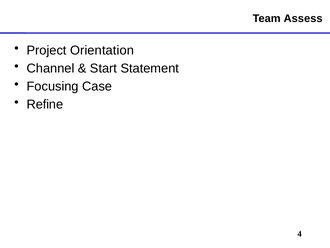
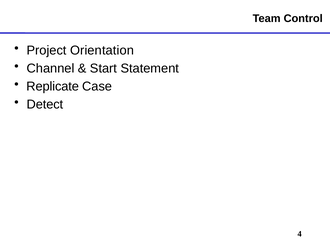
Assess: Assess -> Control
Focusing: Focusing -> Replicate
Refine: Refine -> Detect
